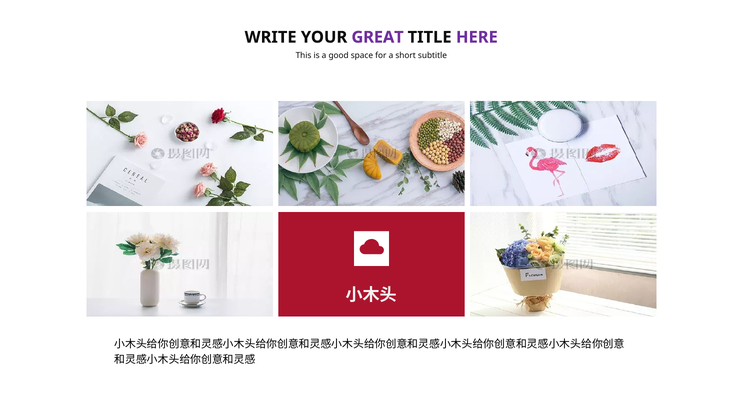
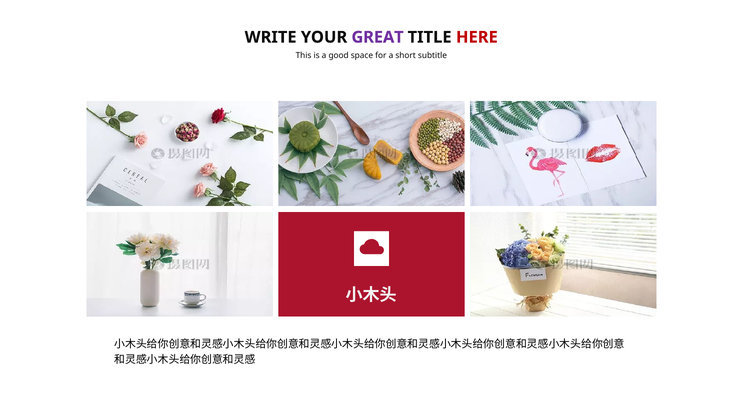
HERE colour: purple -> red
